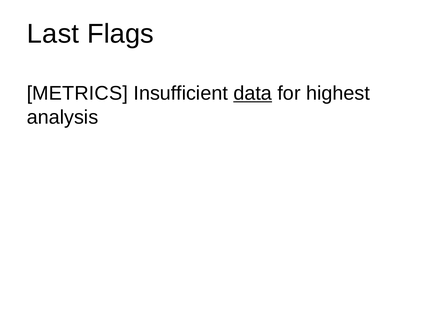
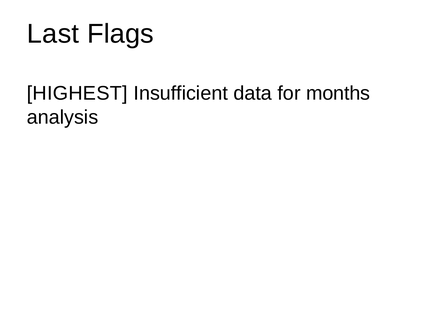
METRICS: METRICS -> HIGHEST
data underline: present -> none
highest: highest -> months
